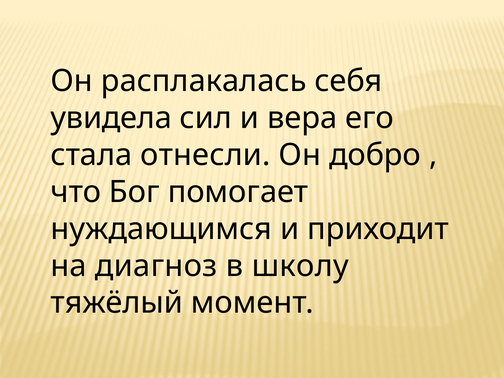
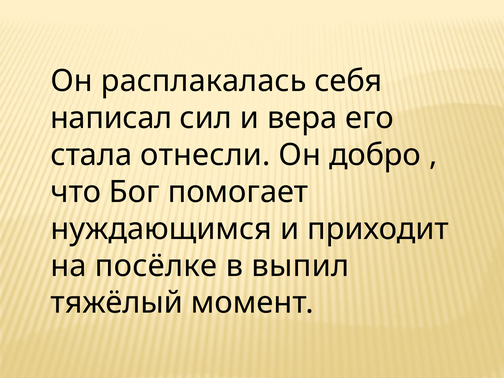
увидела: увидела -> написал
диагноз: диагноз -> посёлке
школу: школу -> выпил
